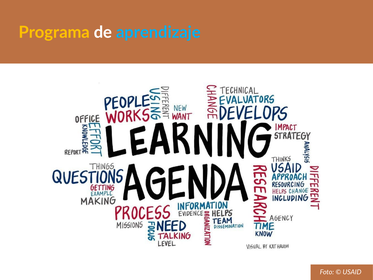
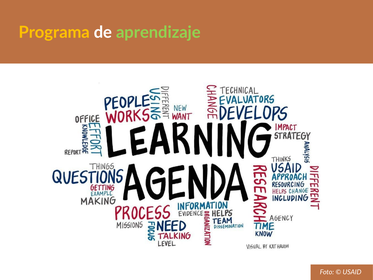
aprendizaje colour: light blue -> light green
